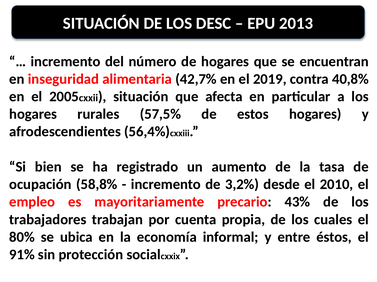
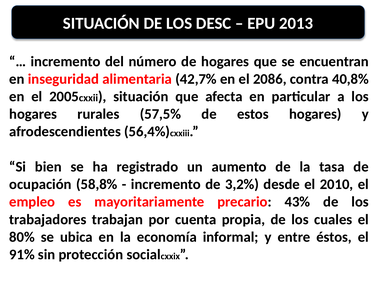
2019: 2019 -> 2086
